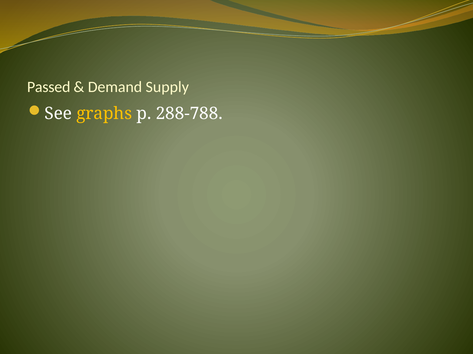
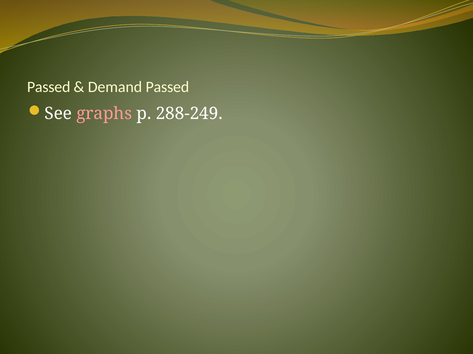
Demand Supply: Supply -> Passed
graphs colour: yellow -> pink
288-788: 288-788 -> 288-249
